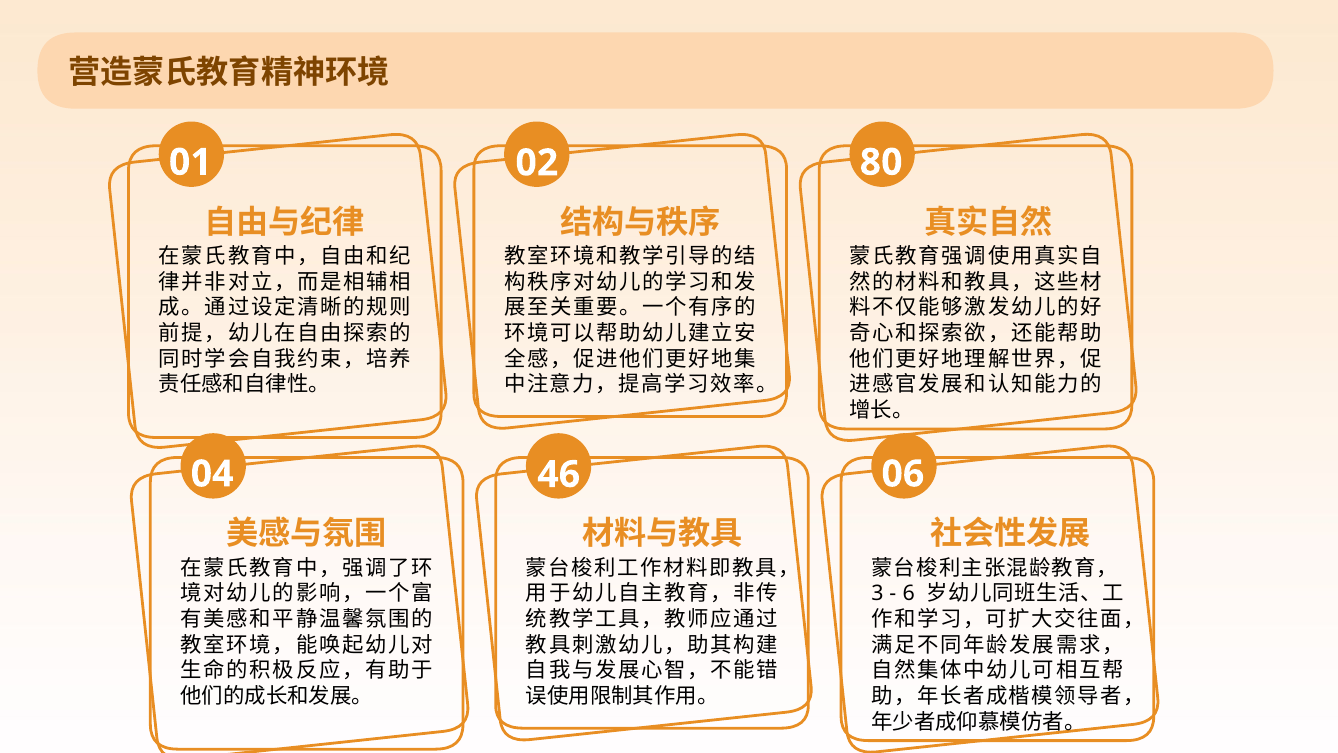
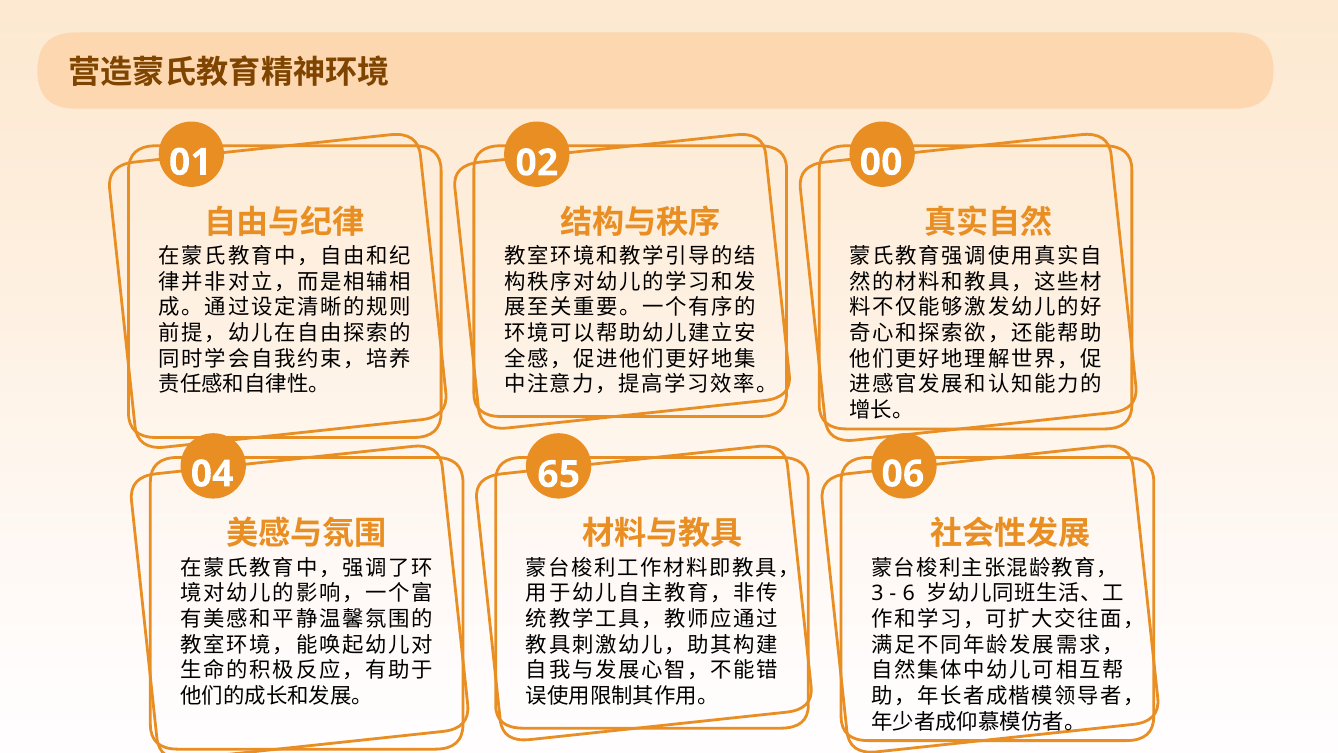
80: 80 -> 00
46: 46 -> 65
